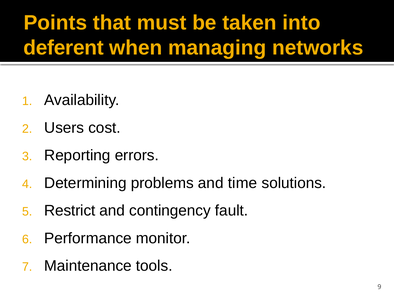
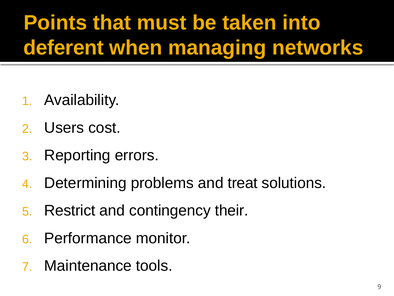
time: time -> treat
fault: fault -> their
